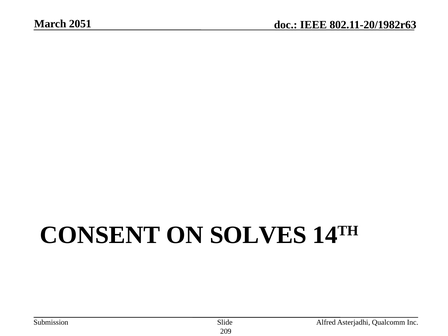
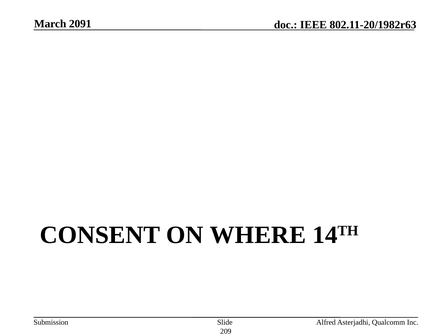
2051: 2051 -> 2091
SOLVES: SOLVES -> WHERE
